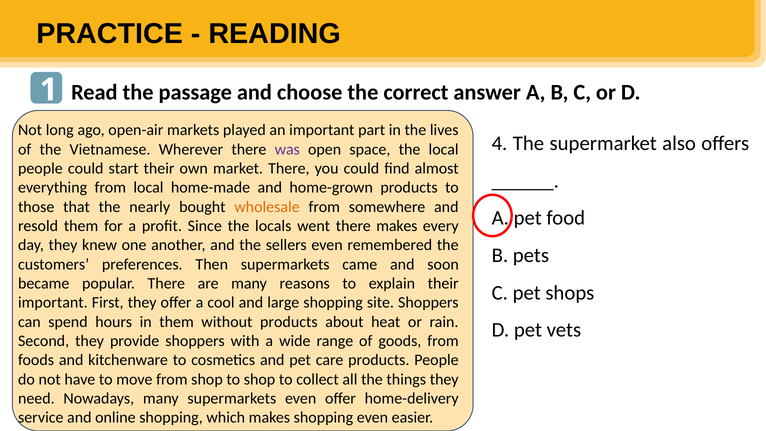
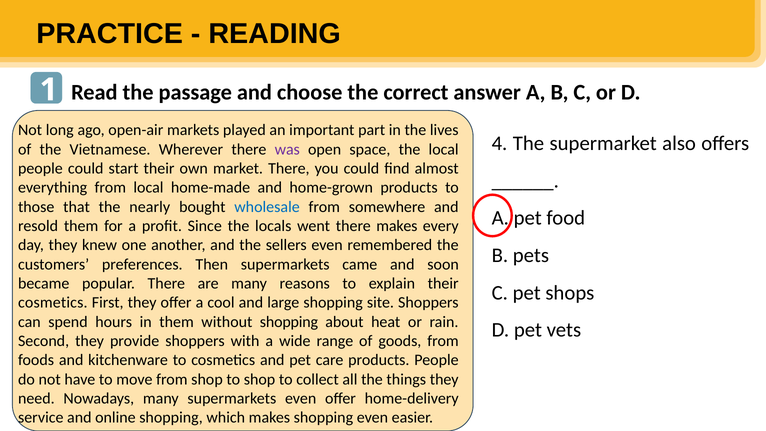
wholesale colour: orange -> blue
important at (53, 303): important -> cosmetics
without products: products -> shopping
